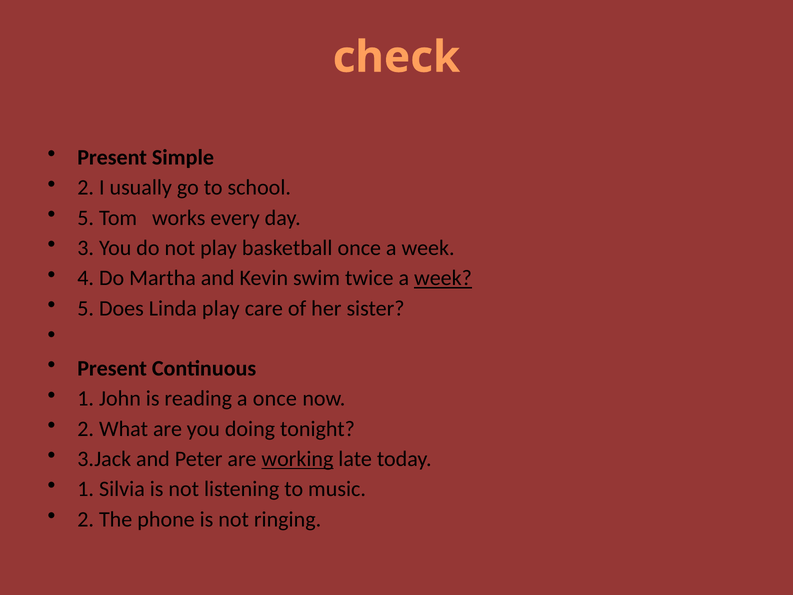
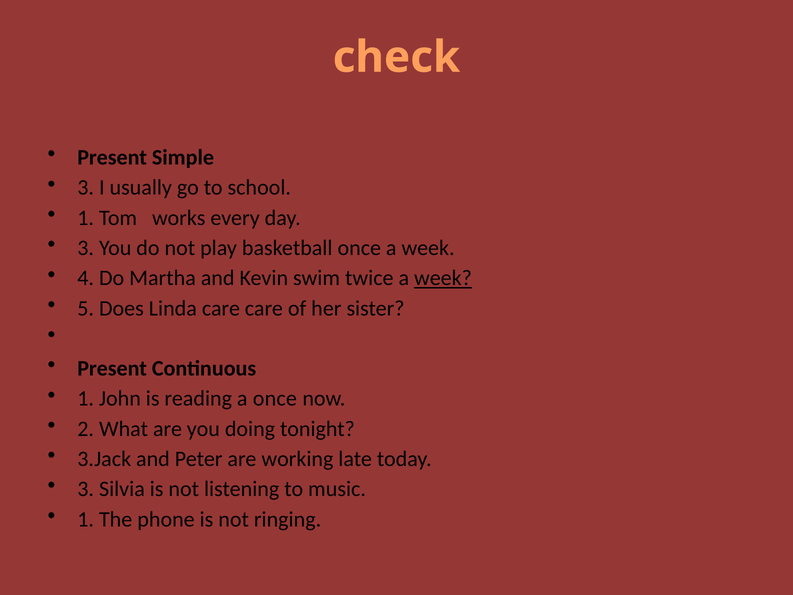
2 at (86, 188): 2 -> 3
5 at (86, 218): 5 -> 1
Linda play: play -> care
working underline: present -> none
1 at (86, 489): 1 -> 3
2 at (86, 519): 2 -> 1
